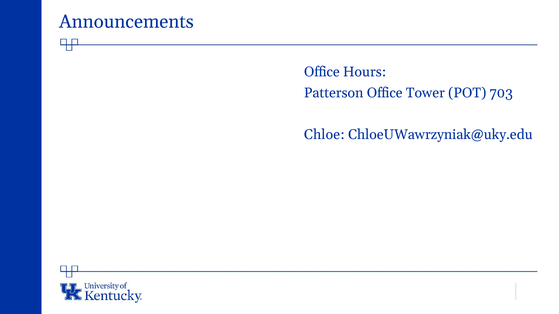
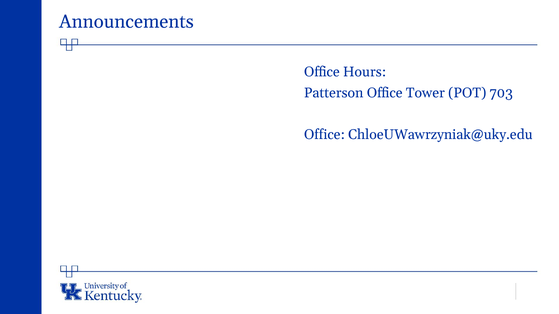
Chloe at (324, 135): Chloe -> Office
